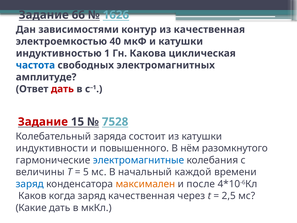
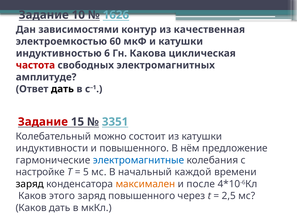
66: 66 -> 10
40: 40 -> 60
1: 1 -> 6
частота colour: blue -> red
дать at (62, 89) colour: red -> black
7528: 7528 -> 3351
заряда: заряда -> можно
разомкнутого: разомкнутого -> предложение
величины: величины -> настройке
заряд at (30, 184) colour: blue -> black
когда: когда -> этого
заряд качественная: качественная -> повышенного
Какие at (31, 208): Какие -> Каков
